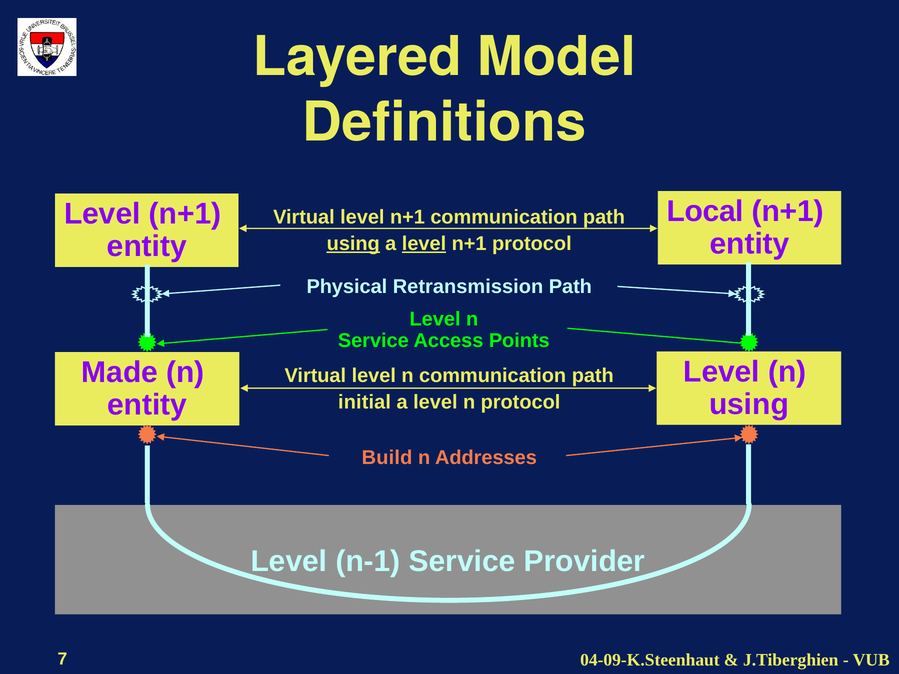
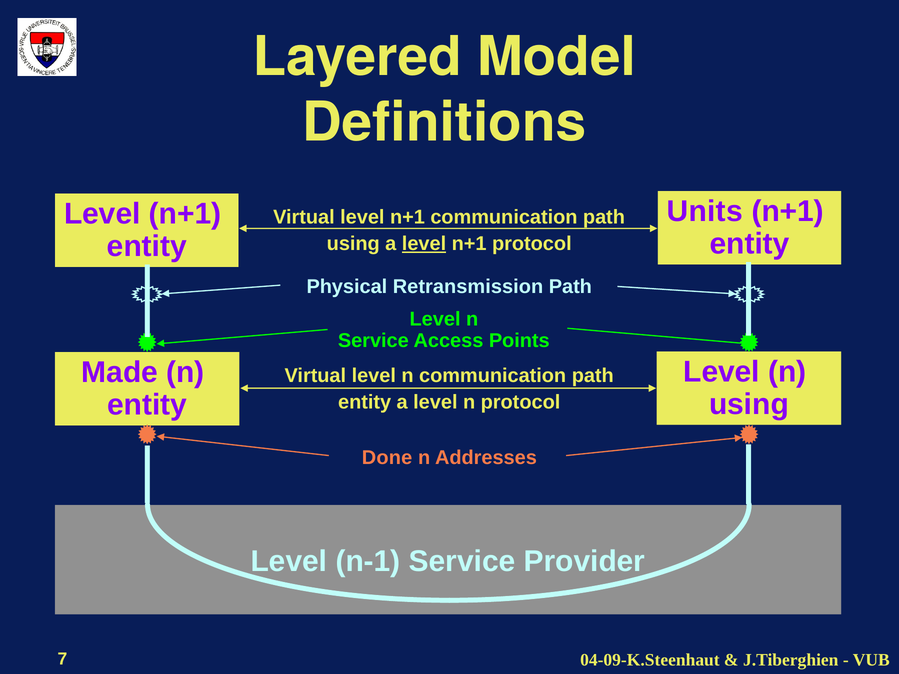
Local: Local -> Units
using at (353, 244) underline: present -> none
initial at (365, 402): initial -> entity
Build: Build -> Done
